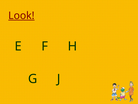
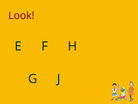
Look underline: present -> none
